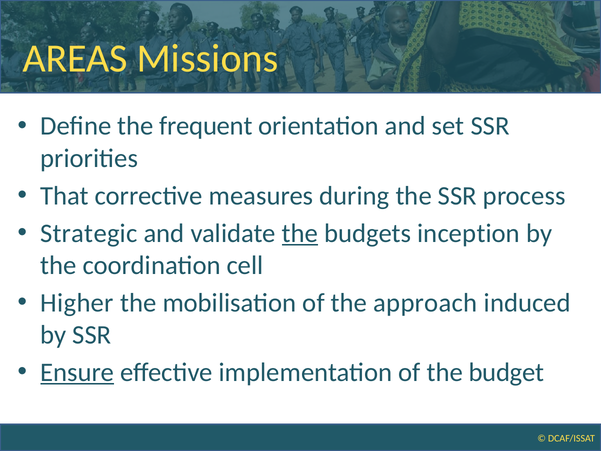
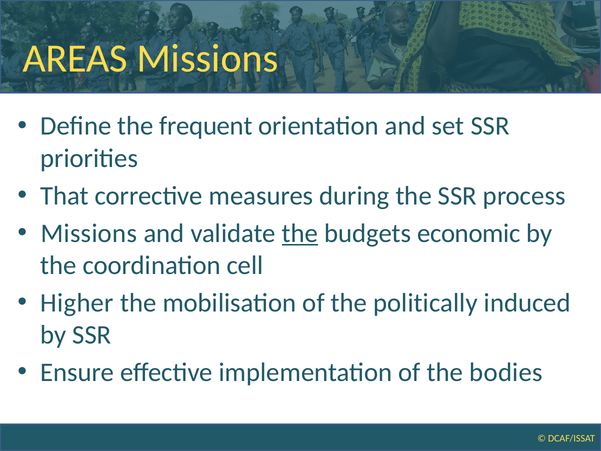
Strategic at (89, 233): Strategic -> Missions
inception: inception -> economic
approach: approach -> politically
Ensure underline: present -> none
budget: budget -> bodies
